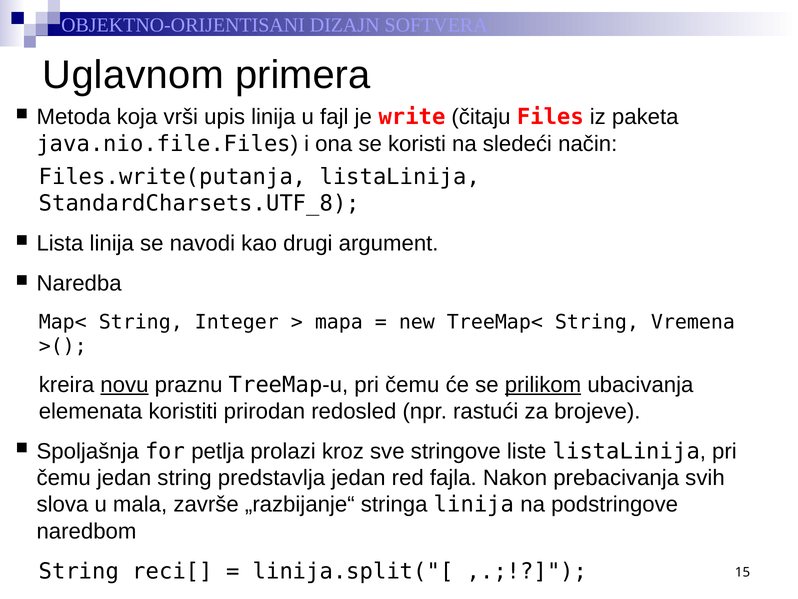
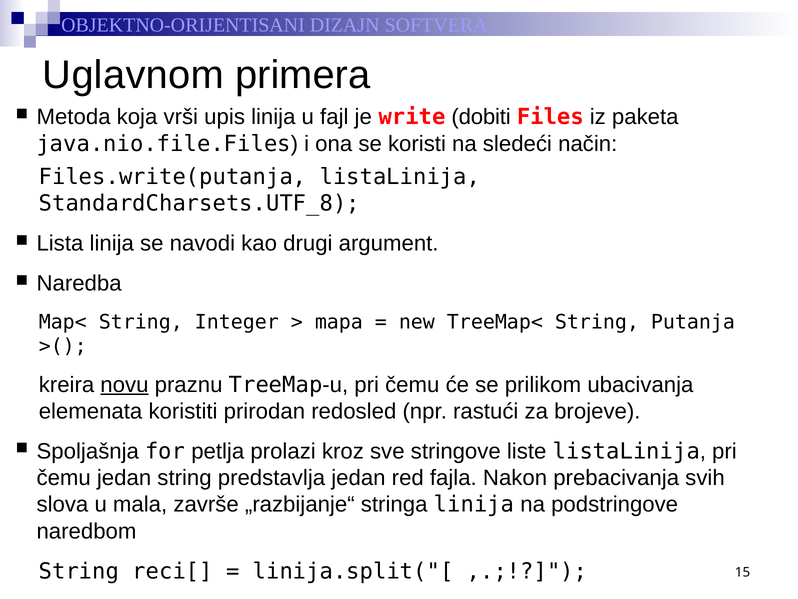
čitaju: čitaju -> dobiti
Vremena: Vremena -> Putanja
prilikom underline: present -> none
